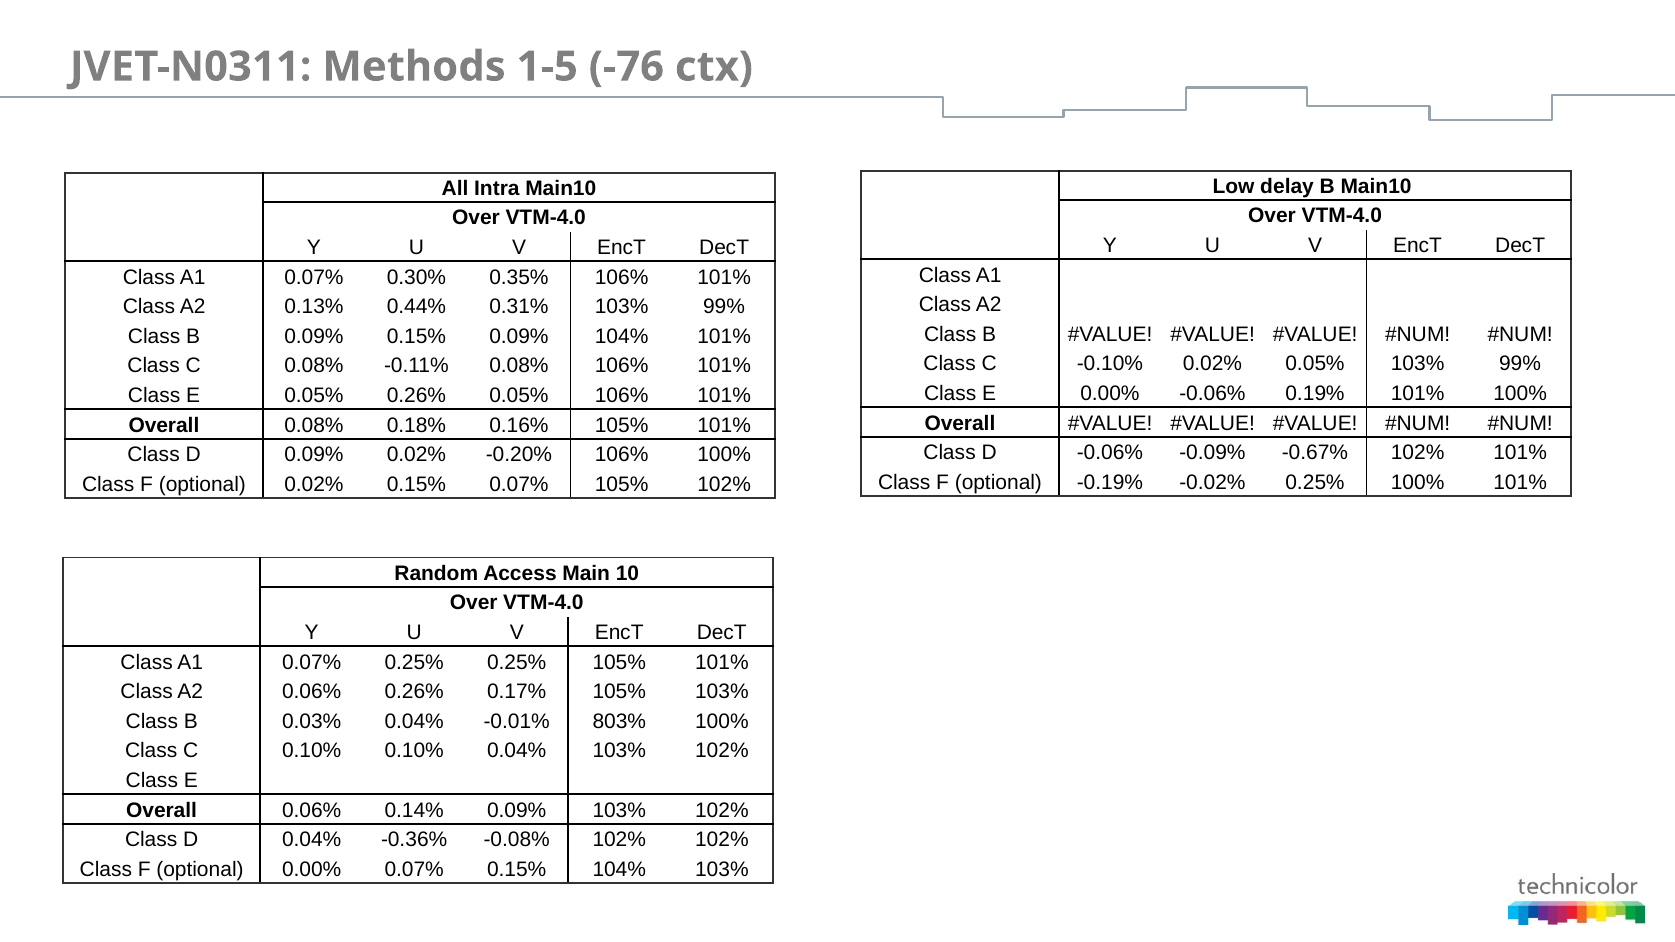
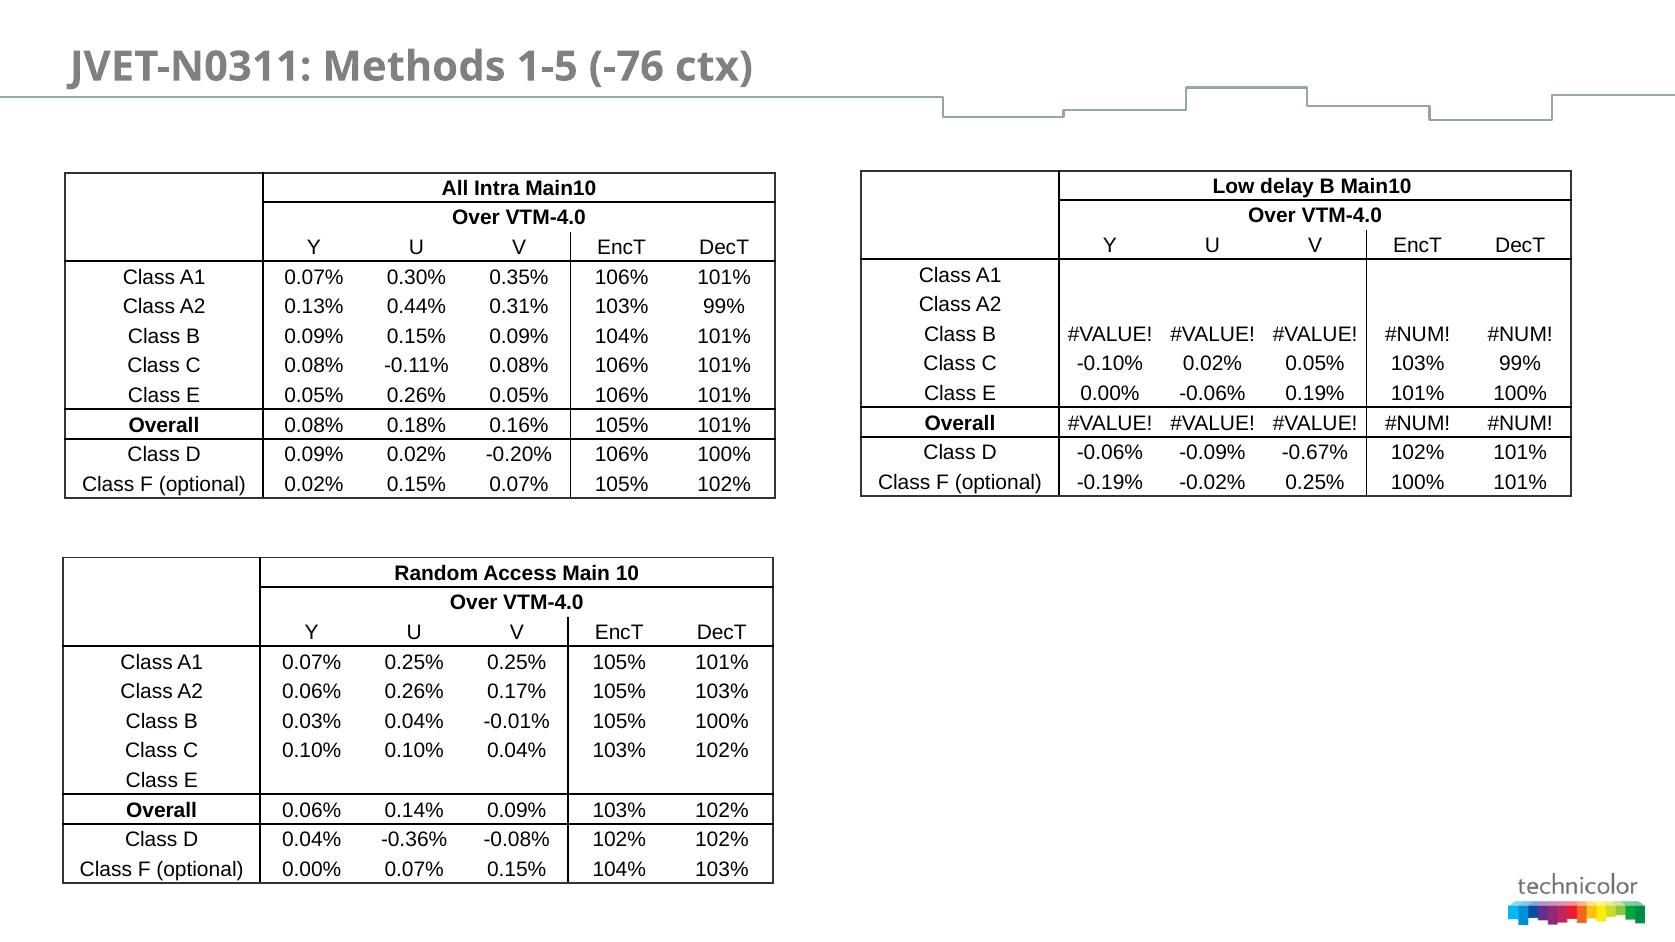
-0.01% 803%: 803% -> 105%
